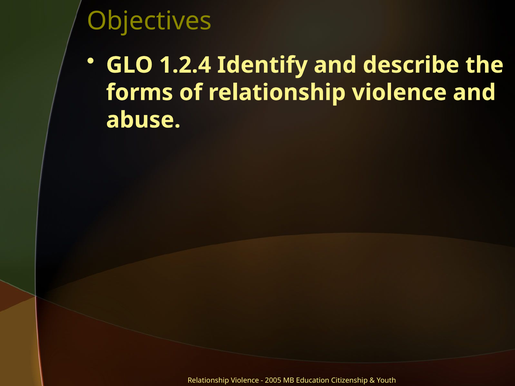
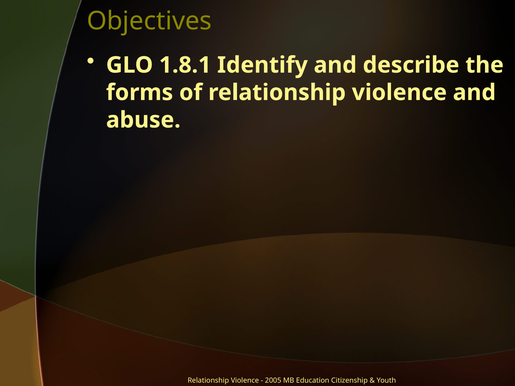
1.2.4: 1.2.4 -> 1.8.1
